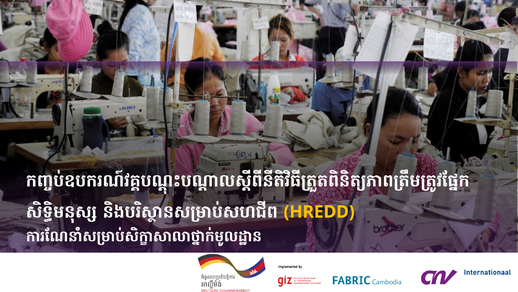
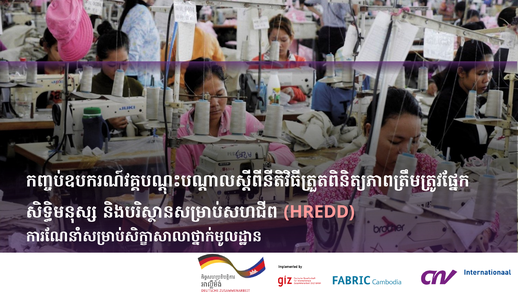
HREDD colour: yellow -> pink
